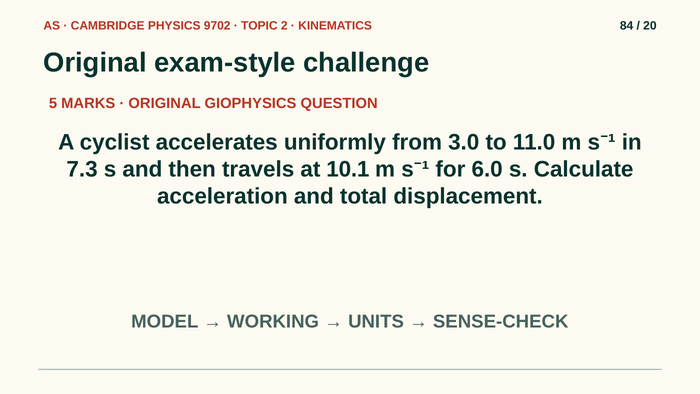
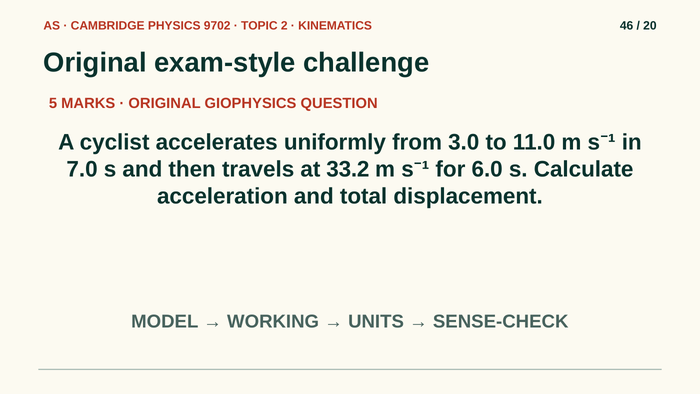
84: 84 -> 46
7.3: 7.3 -> 7.0
10.1: 10.1 -> 33.2
